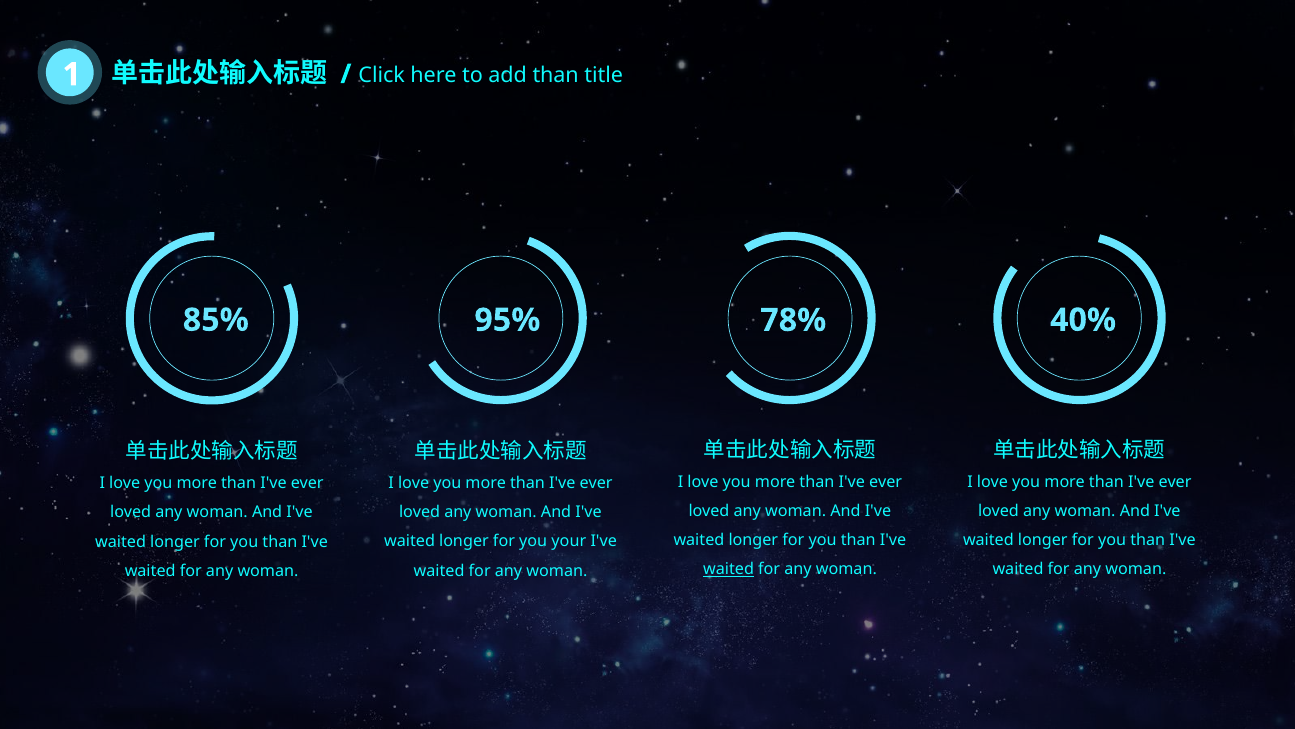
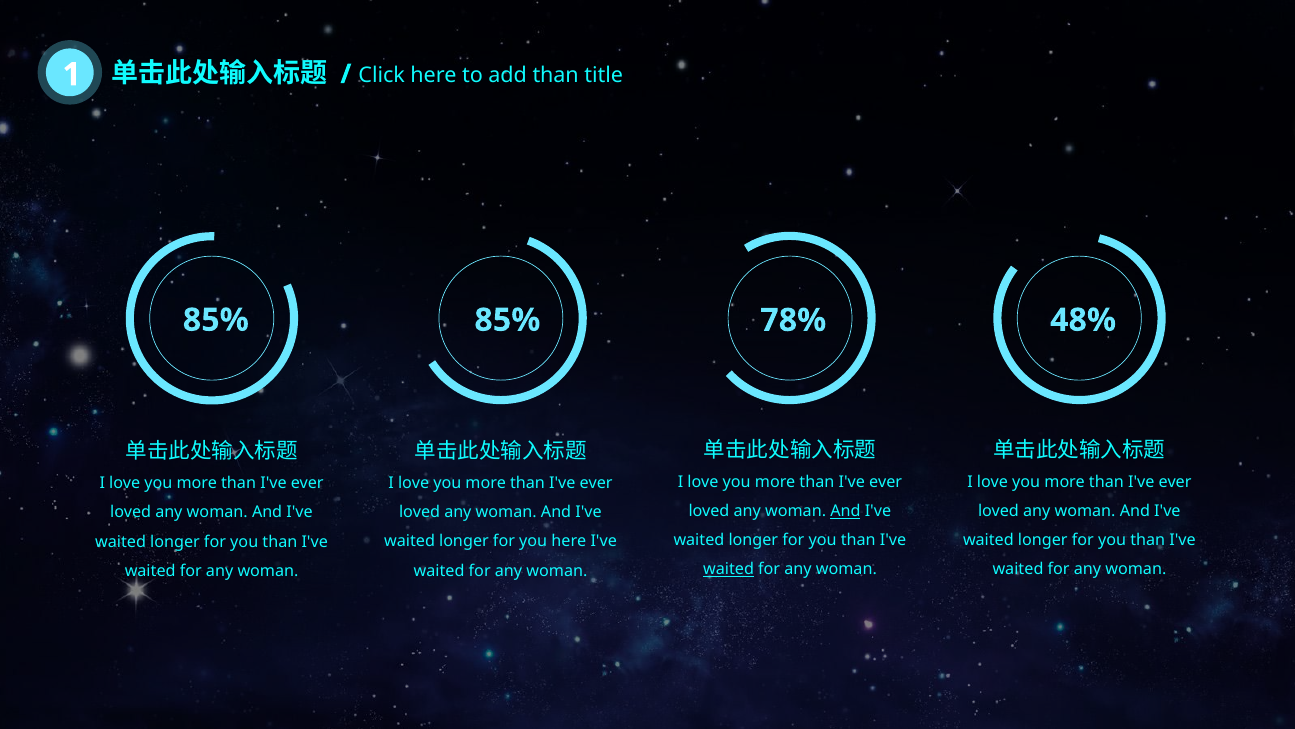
85% 95%: 95% -> 85%
40%: 40% -> 48%
And at (845, 511) underline: none -> present
you your: your -> here
